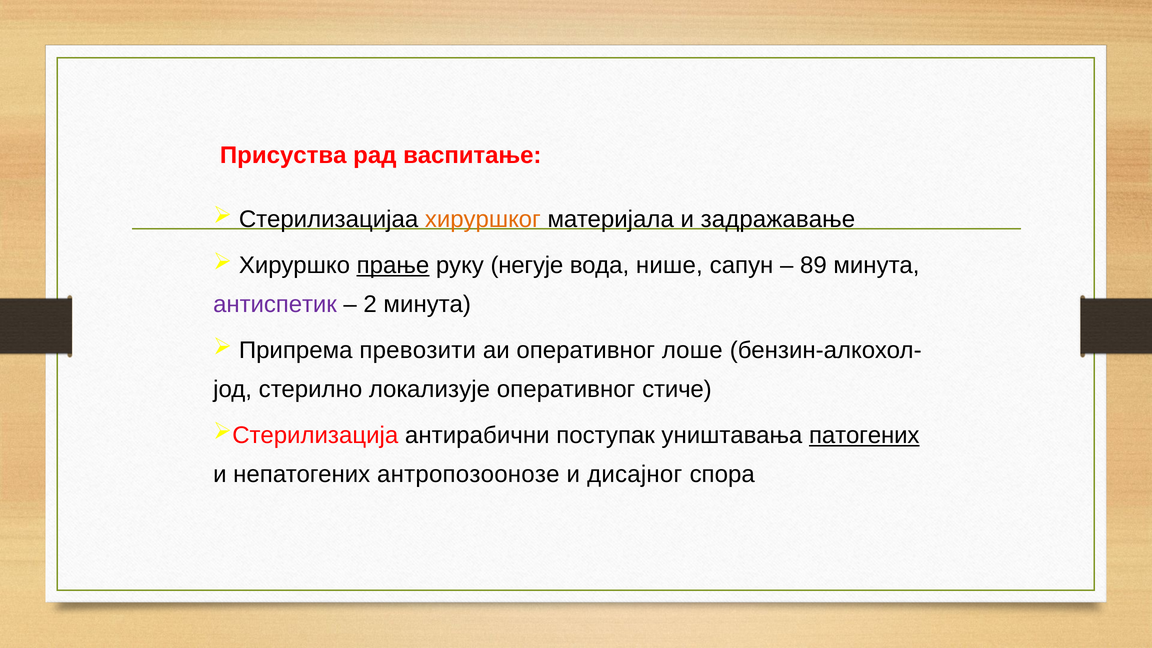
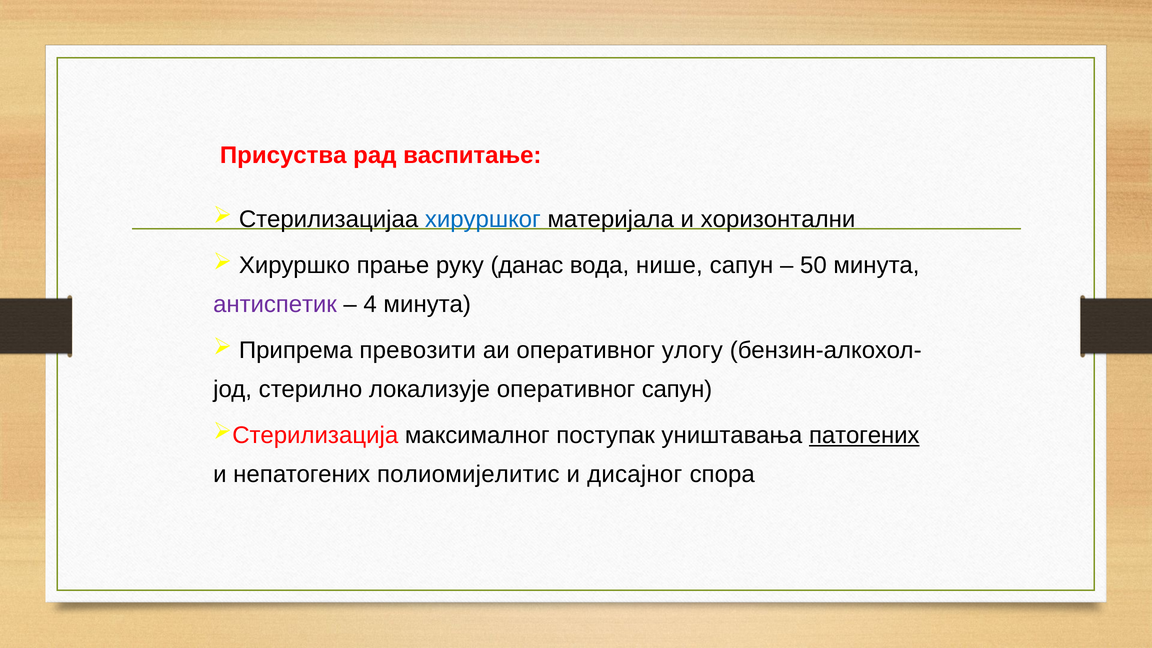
хируршког colour: orange -> blue
задражавање: задражавање -> хоризонтални
прање underline: present -> none
негује: негује -> данас
89: 89 -> 50
2: 2 -> 4
лоше: лоше -> улогу
оперативног стиче: стиче -> сапун
антирабични: антирабични -> максималног
антропозоонозе: антропозоонозе -> полиомијелитис
